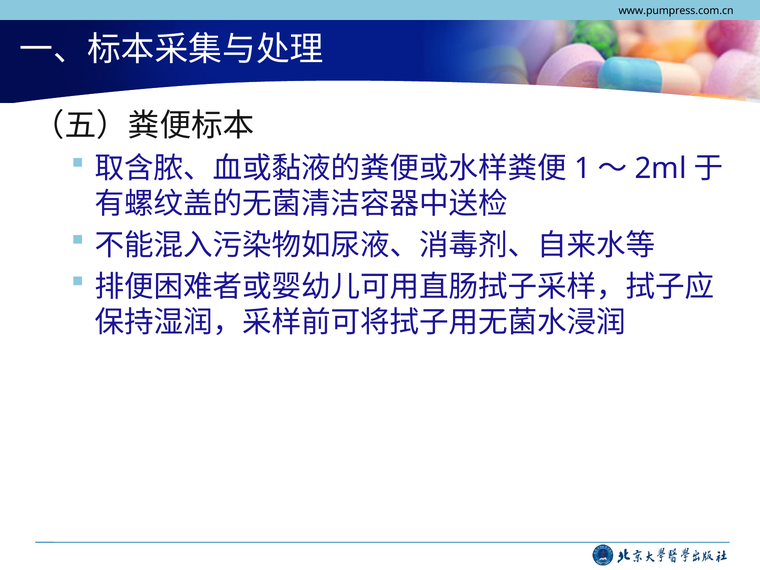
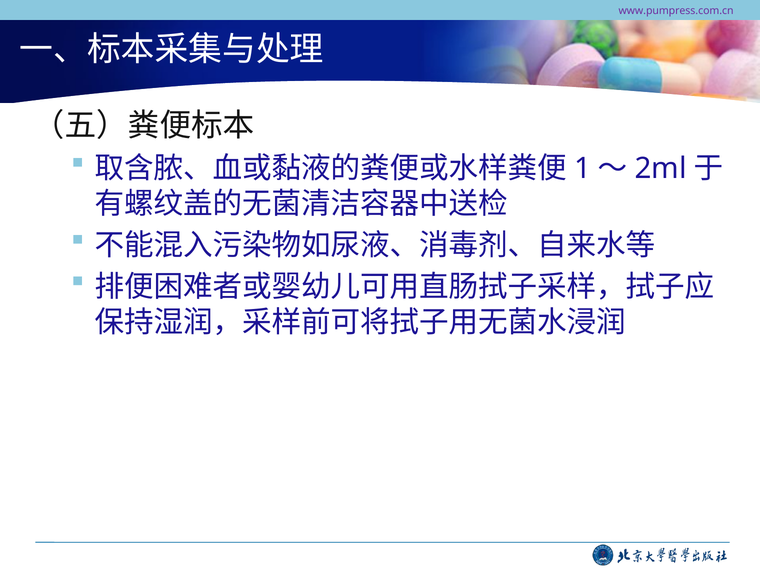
www.pumpress.com.cn colour: black -> purple
